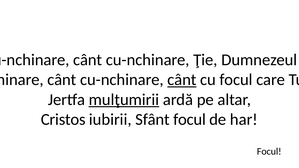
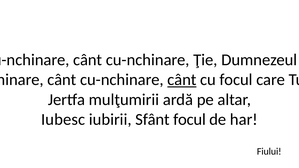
mulţumirii underline: present -> none
Cristos: Cristos -> Iubesc
Focul at (269, 152): Focul -> Fiului
